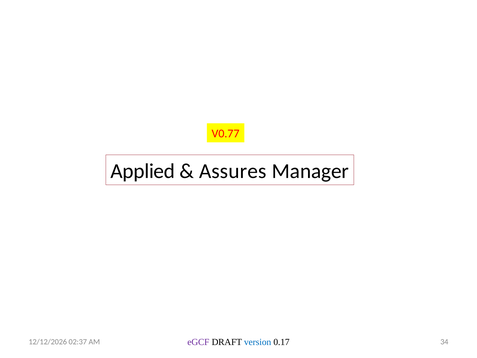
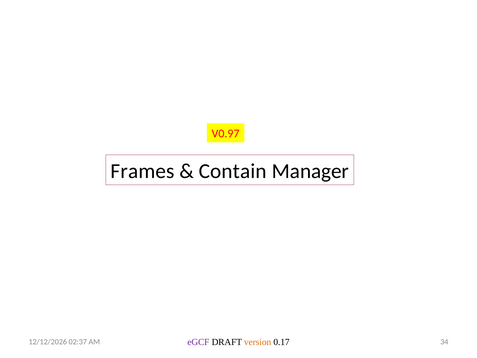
V0.77: V0.77 -> V0.97
Applied: Applied -> Frames
Assures: Assures -> Contain
version colour: blue -> orange
